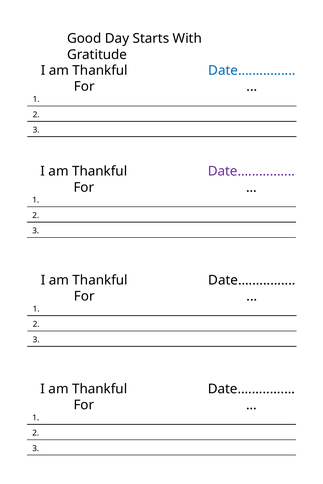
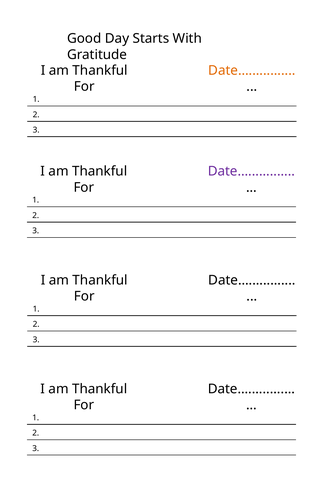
Date… at (252, 71) colour: blue -> orange
